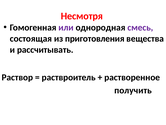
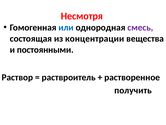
или colour: purple -> blue
приготовления: приготовления -> концентрации
рассчитывать: рассчитывать -> постоянными
